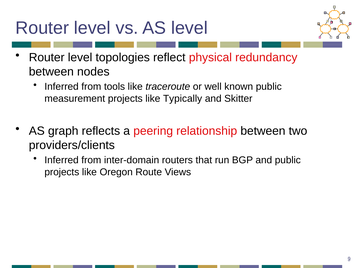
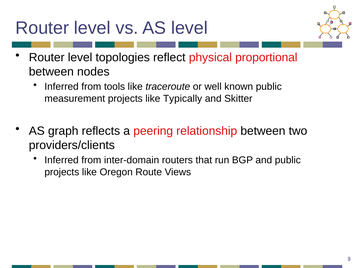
redundancy: redundancy -> proportional
